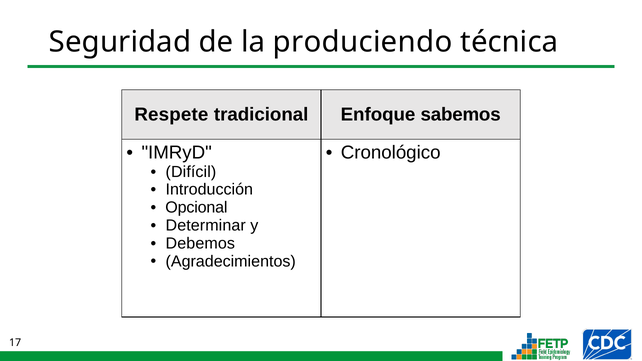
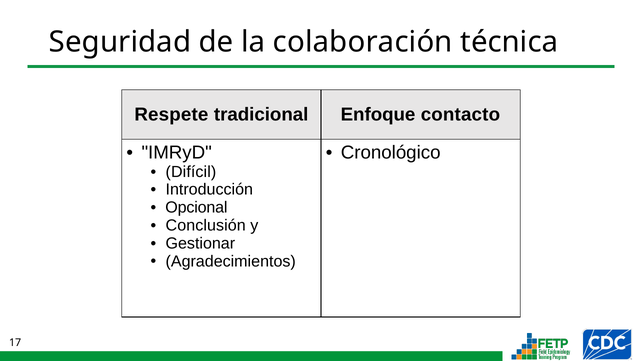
produciendo: produciendo -> colaboración
sabemos: sabemos -> contacto
Determinar: Determinar -> Conclusión
Debemos: Debemos -> Gestionar
